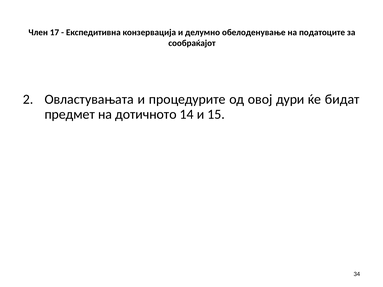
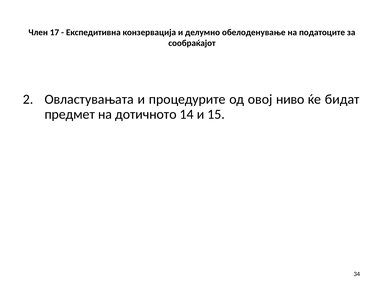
дури: дури -> ниво
